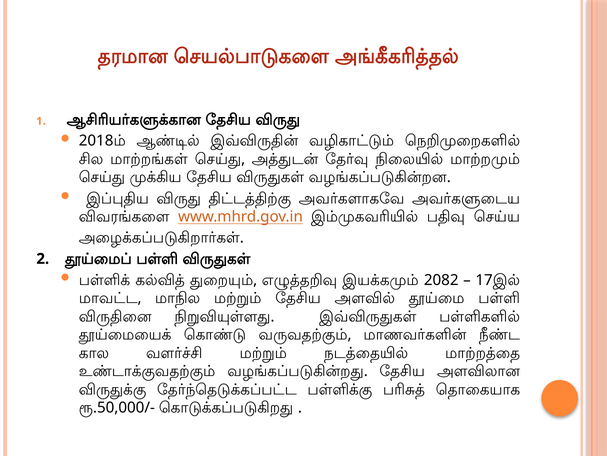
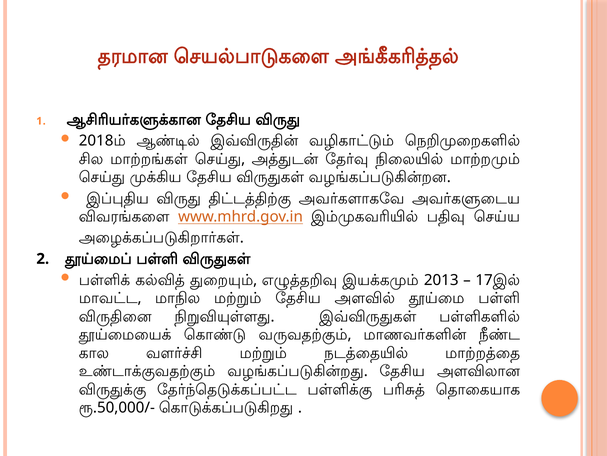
2082: 2082 -> 2013
